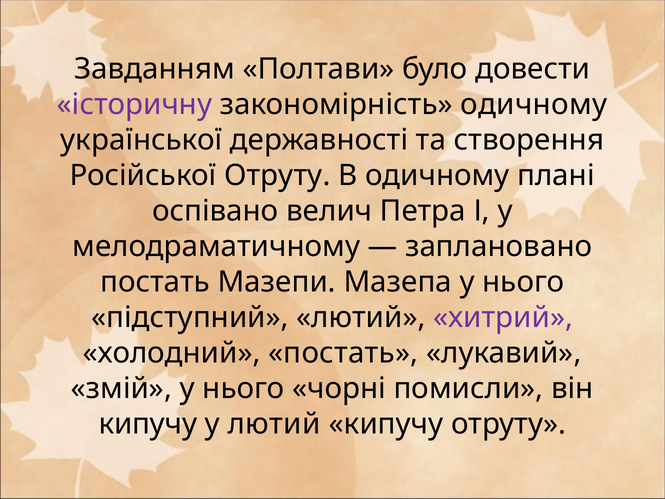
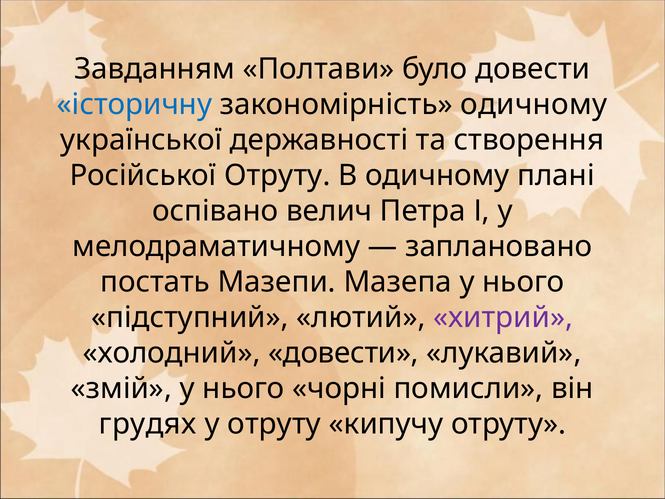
історичну colour: purple -> blue
холодний постать: постать -> довести
кипучу at (148, 424): кипучу -> грудях
у лютий: лютий -> отруту
